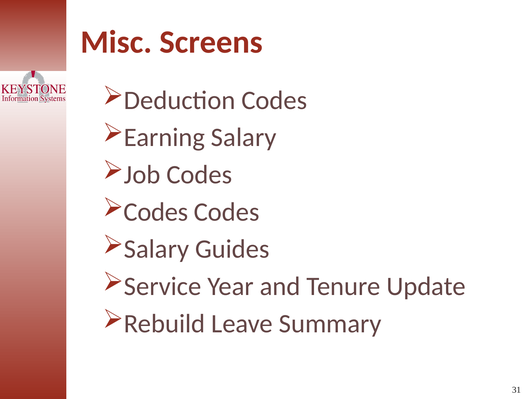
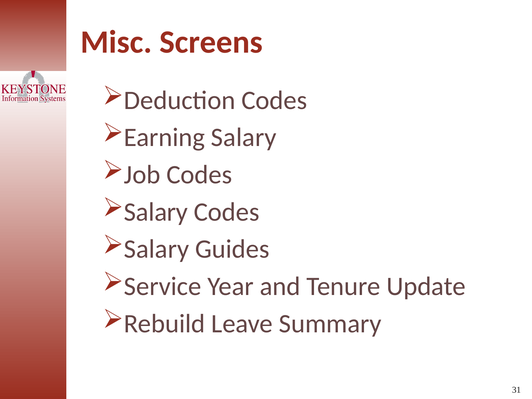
Codes at (156, 212): Codes -> Salary
